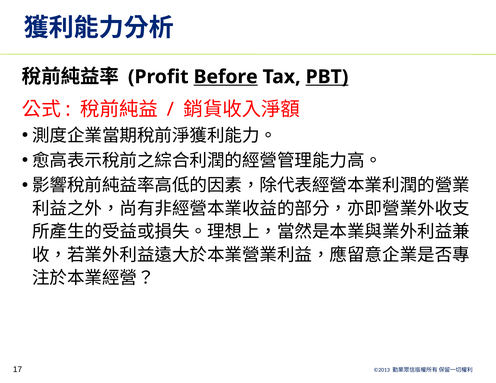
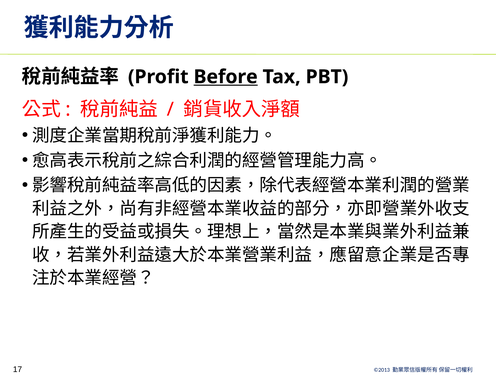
PBT underline: present -> none
